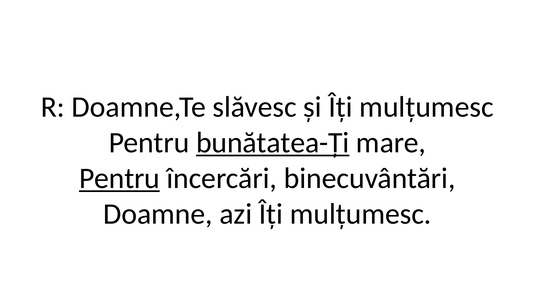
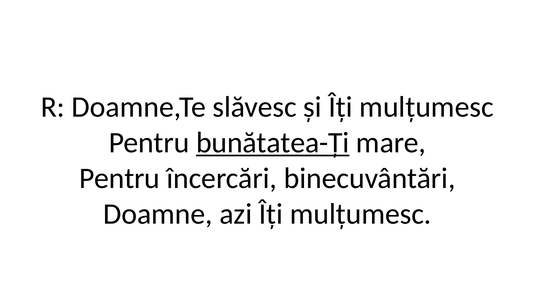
Pentru at (120, 178) underline: present -> none
